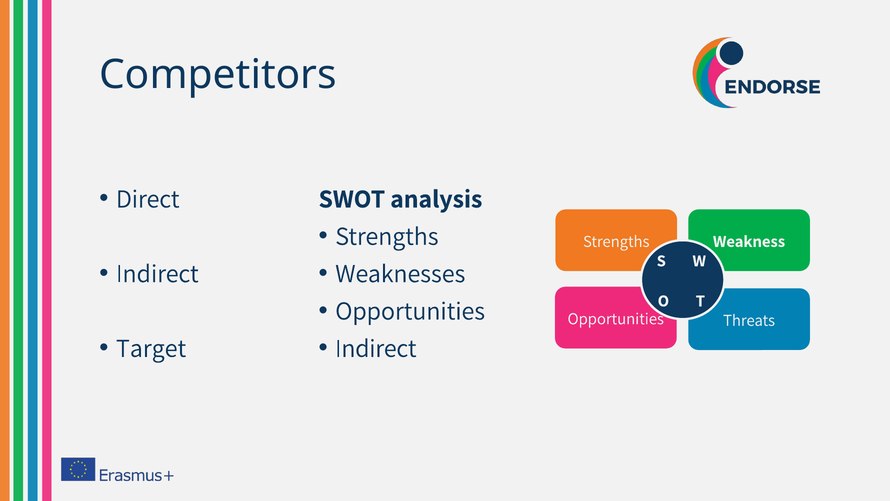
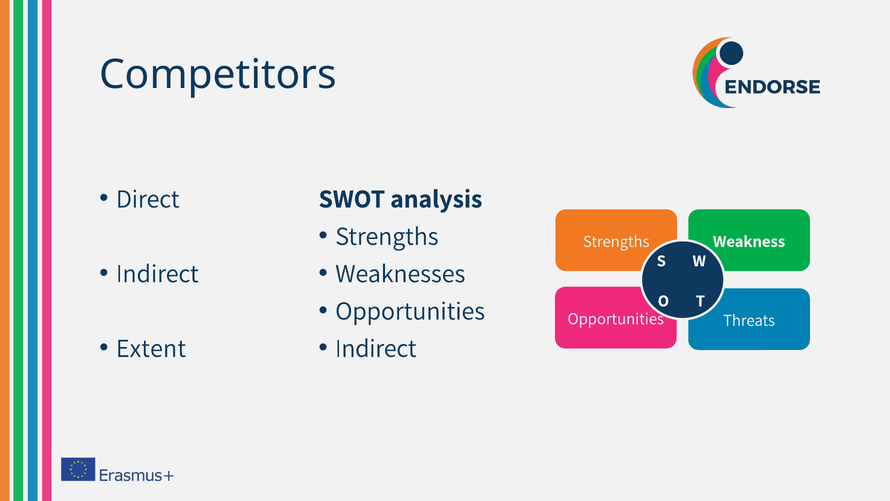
Target: Target -> Extent
